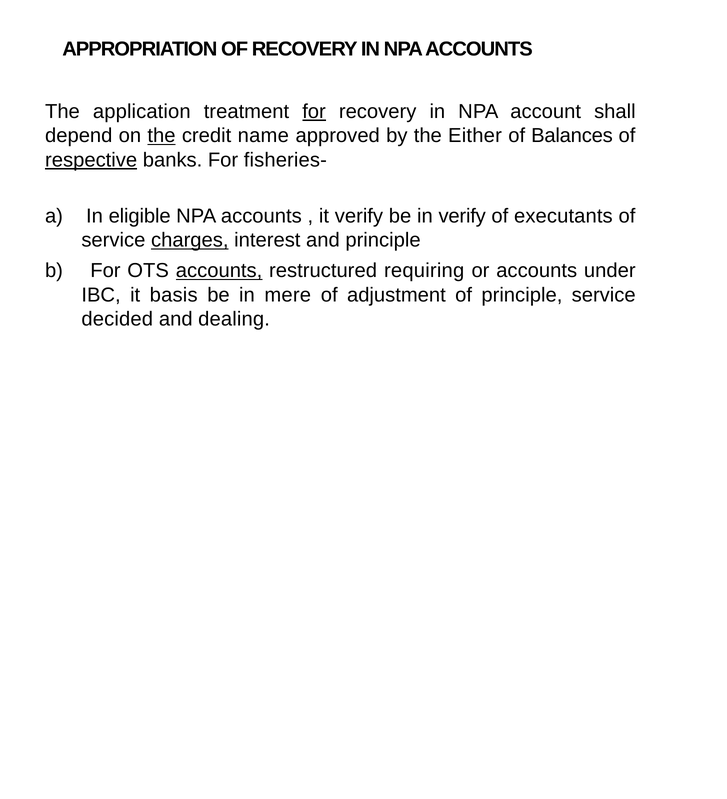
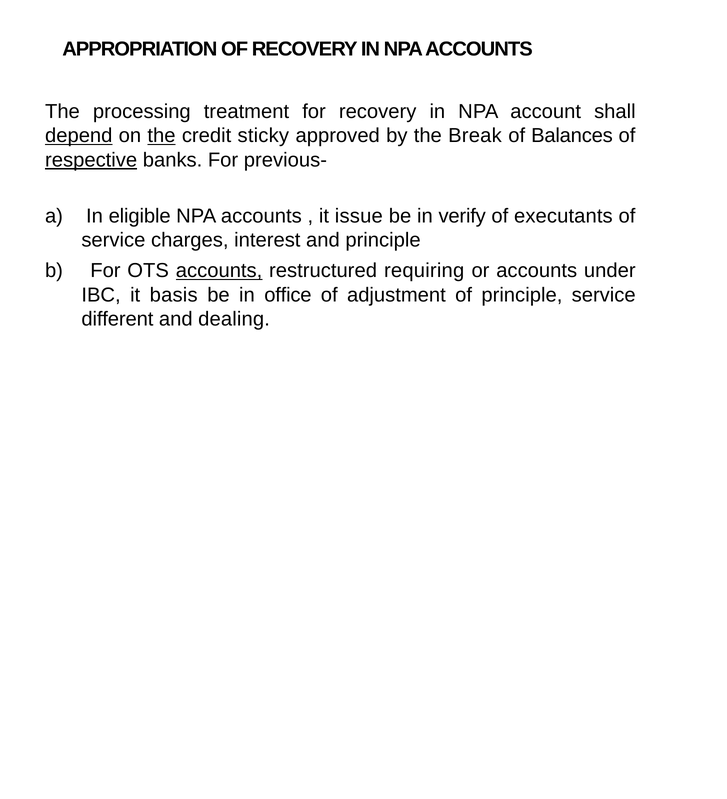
application: application -> processing
for at (314, 112) underline: present -> none
depend underline: none -> present
name: name -> sticky
Either: Either -> Break
fisheries-: fisheries- -> previous-
it verify: verify -> issue
charges underline: present -> none
mere: mere -> office
decided: decided -> different
